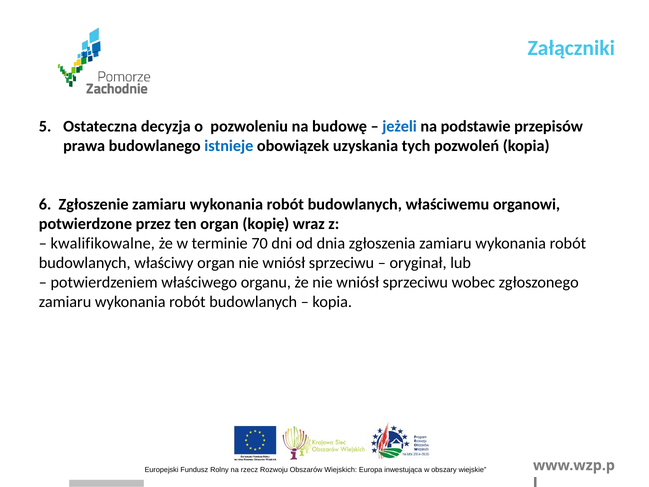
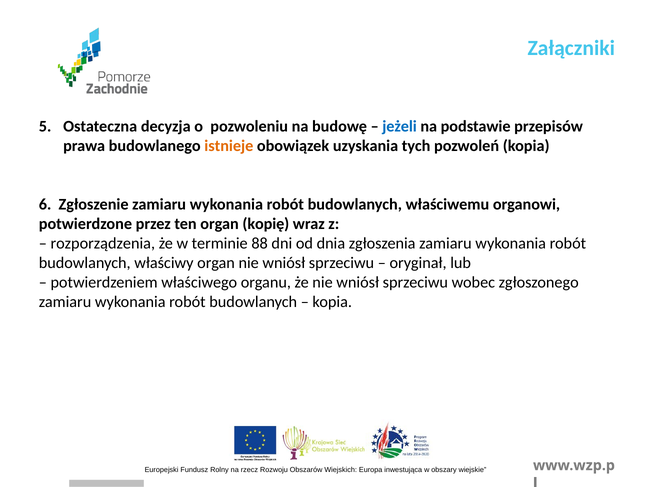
istnieje colour: blue -> orange
kwalifikowalne: kwalifikowalne -> rozporządzenia
70: 70 -> 88
